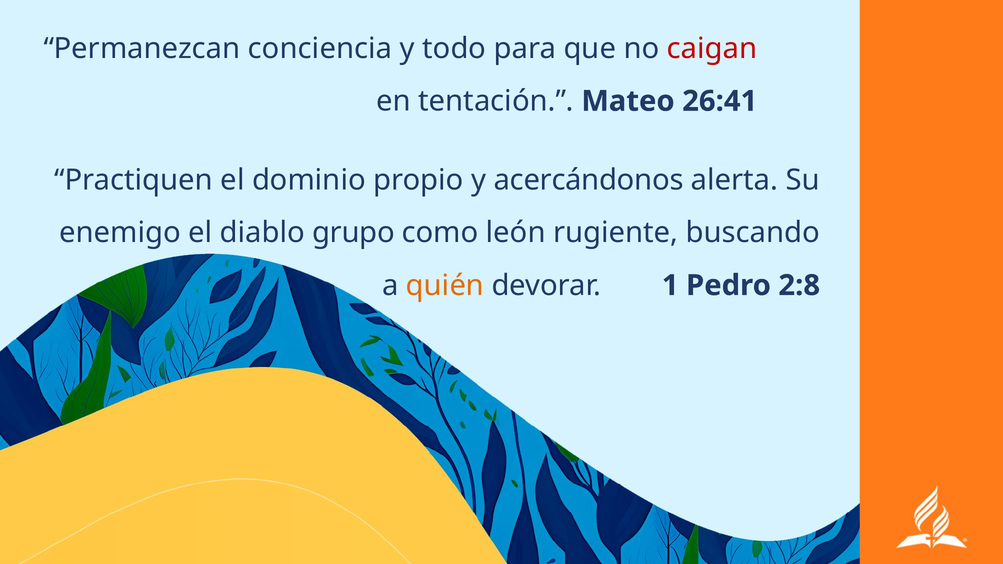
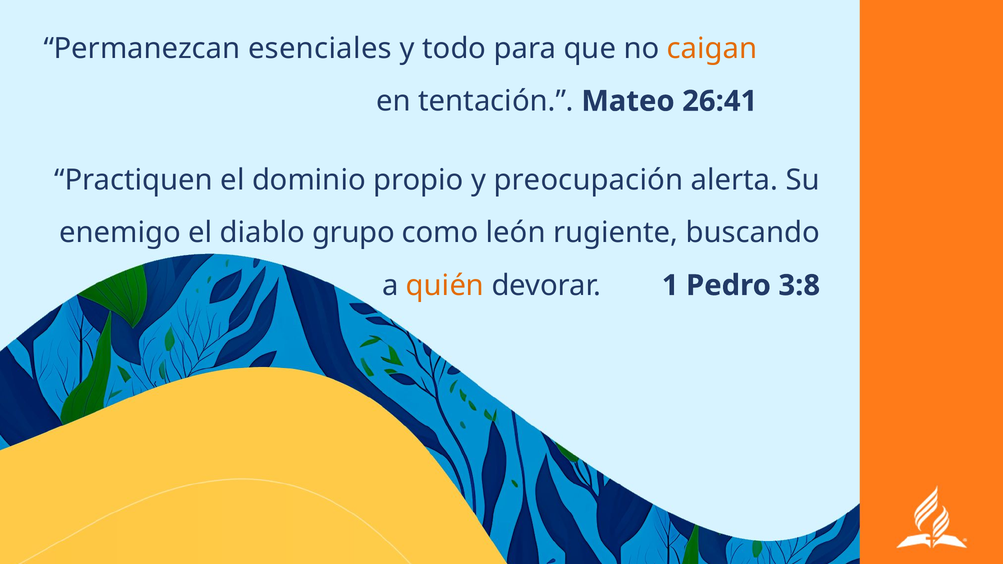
conciencia: conciencia -> esenciales
caigan colour: red -> orange
acercándonos: acercándonos -> preocupación
2:8: 2:8 -> 3:8
